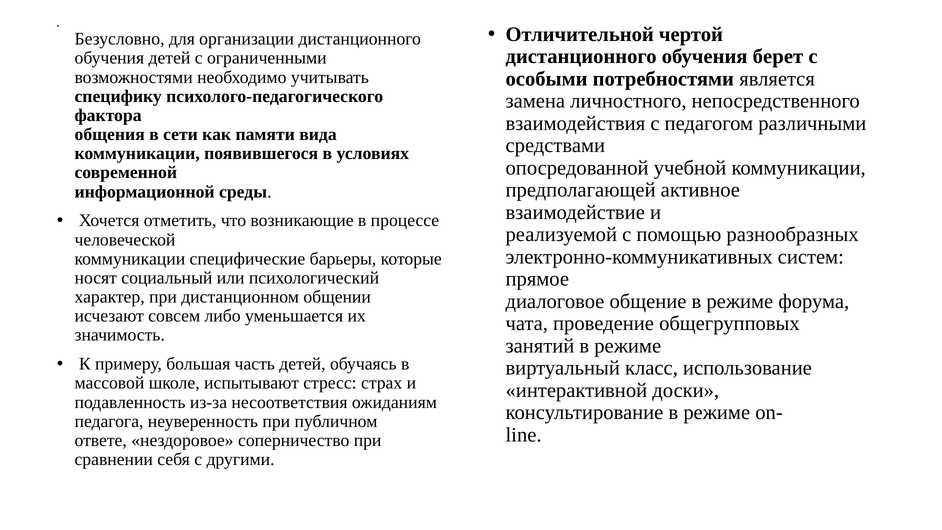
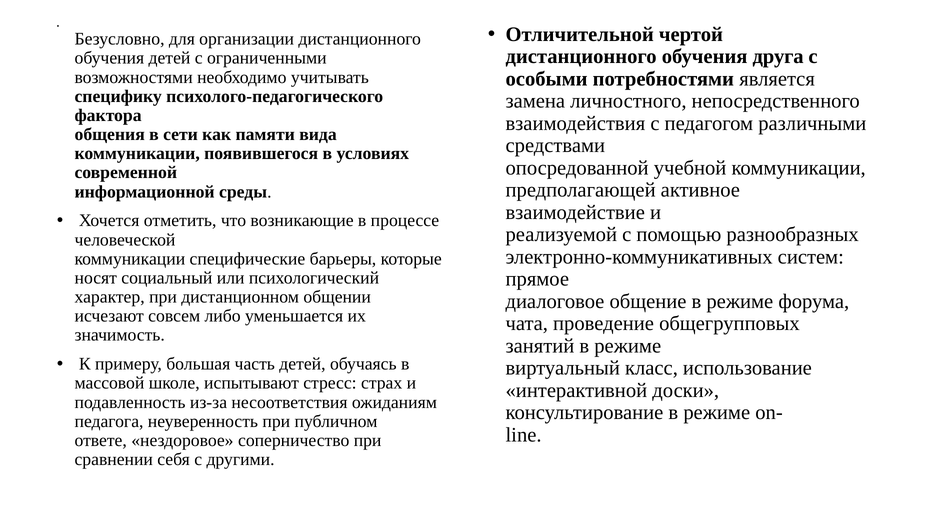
берет: берет -> друга
